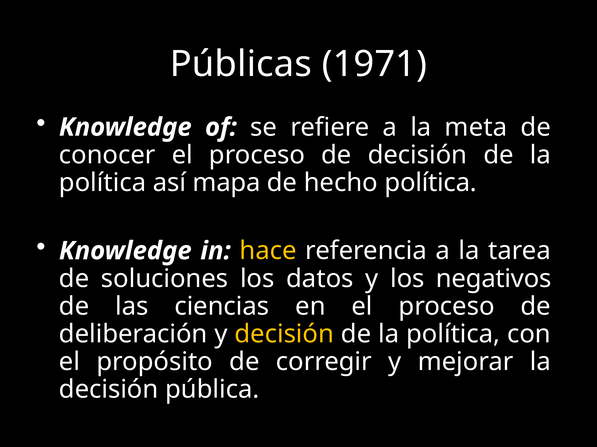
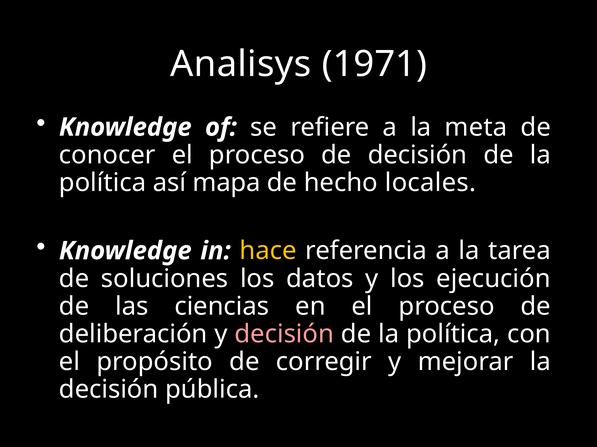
Públicas: Públicas -> Analisys
hecho política: política -> locales
negativos: negativos -> ejecución
decisión at (284, 335) colour: yellow -> pink
